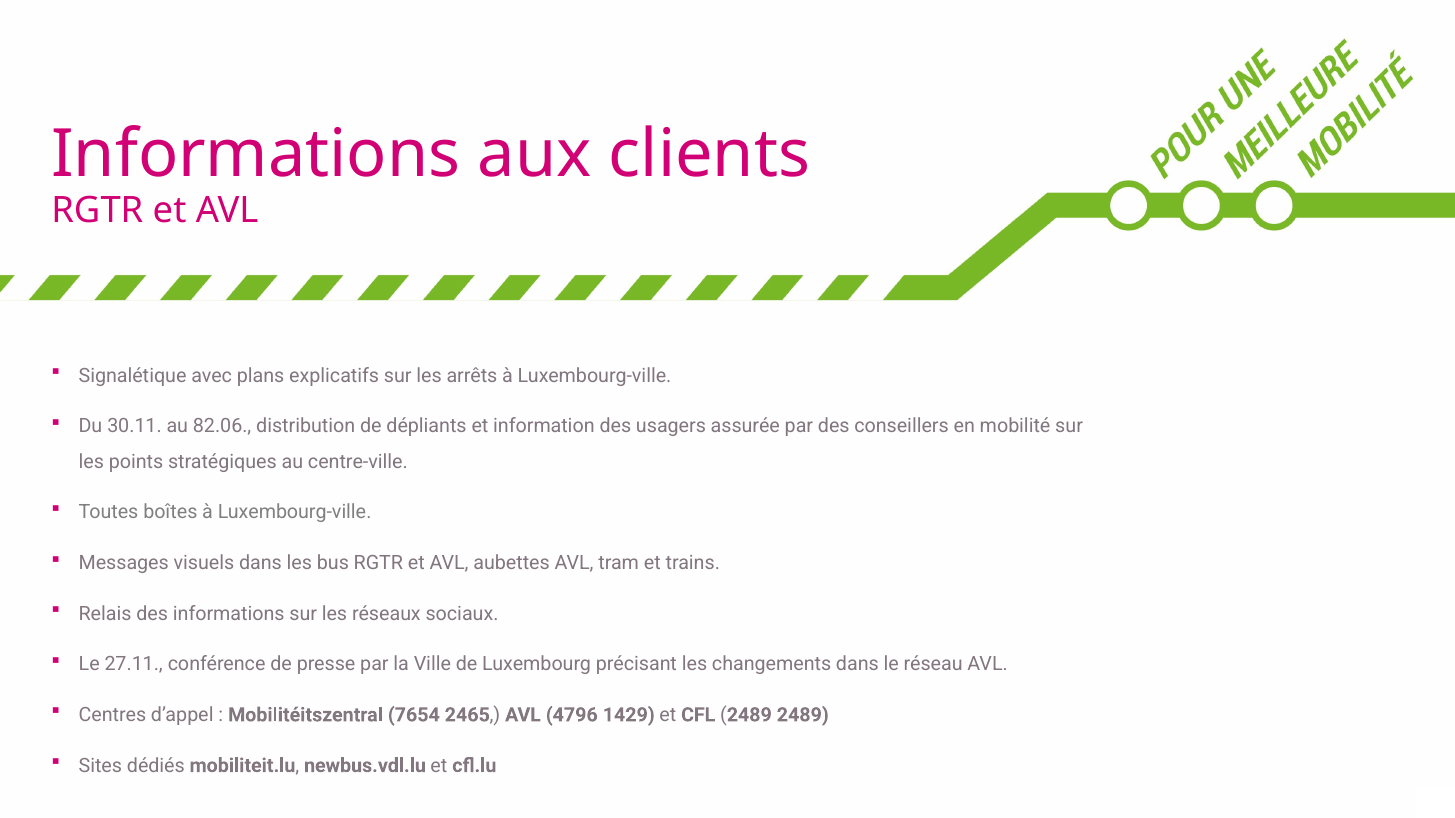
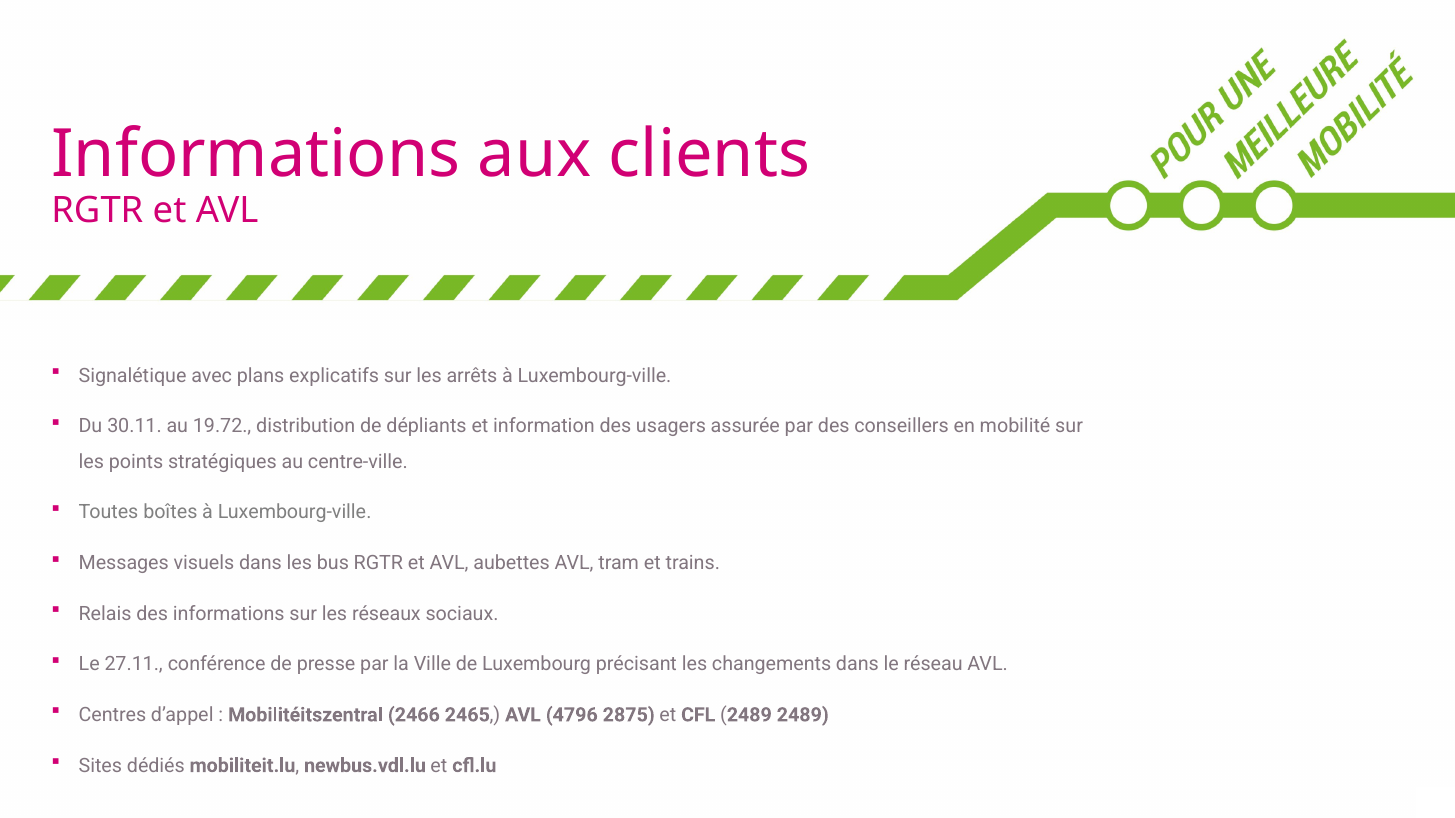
82.06: 82.06 -> 19.72
7654: 7654 -> 2466
1429: 1429 -> 2875
